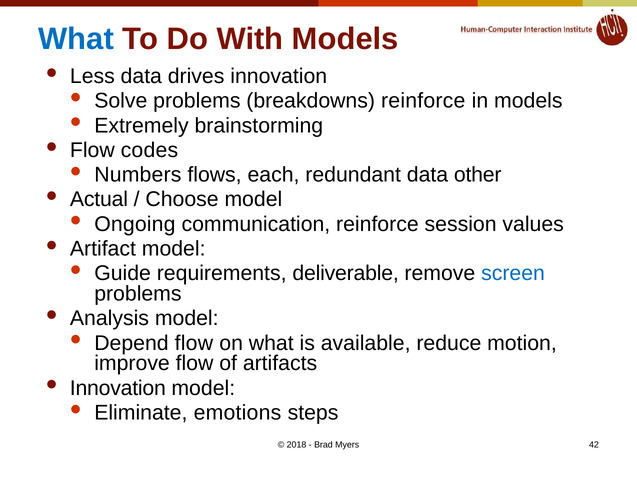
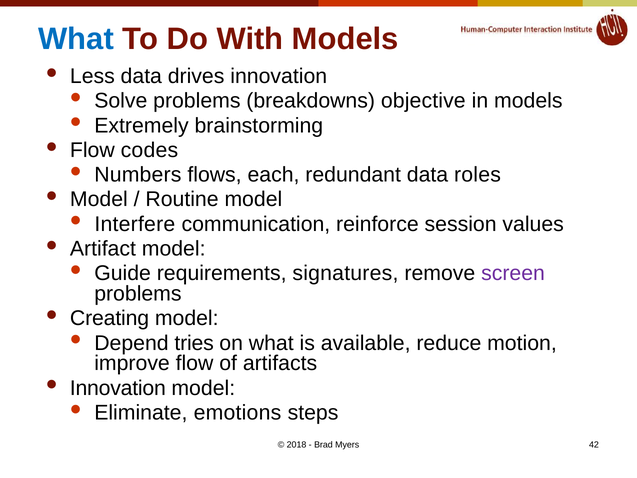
breakdowns reinforce: reinforce -> objective
other: other -> roles
Actual at (99, 199): Actual -> Model
Choose: Choose -> Routine
Ongoing: Ongoing -> Interfere
deliverable: deliverable -> signatures
screen colour: blue -> purple
Analysis: Analysis -> Creating
Depend flow: flow -> tries
